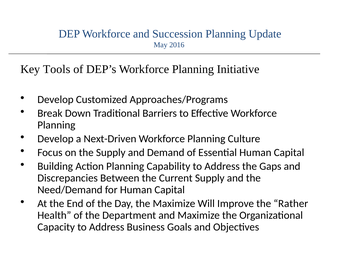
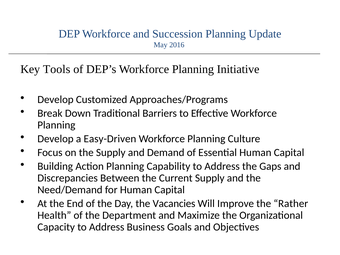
Next-Driven: Next-Driven -> Easy-Driven
the Maximize: Maximize -> Vacancies
